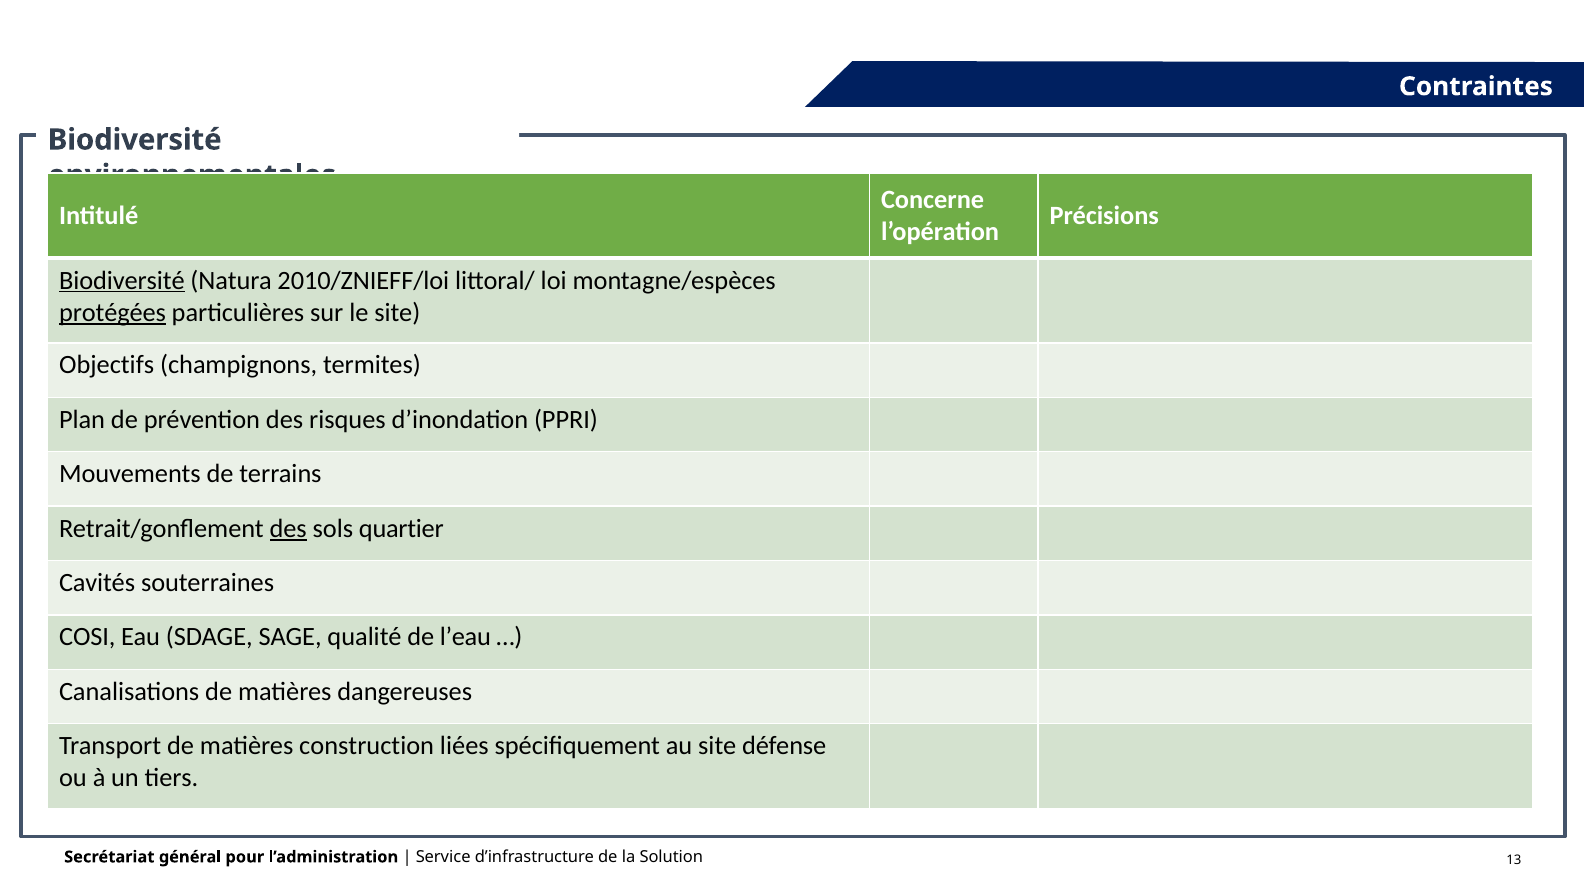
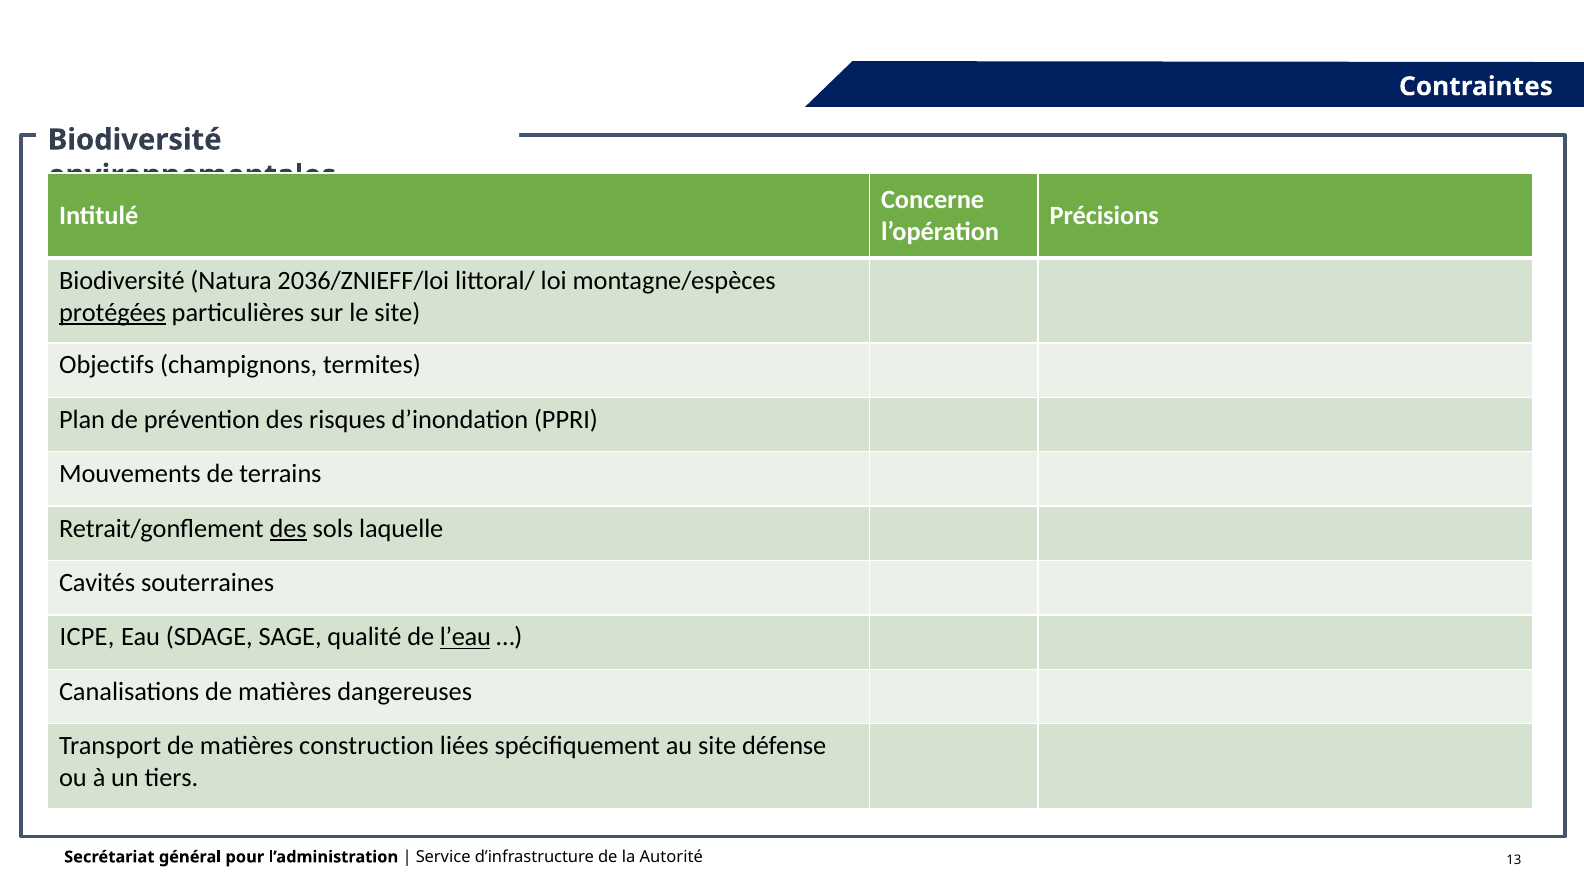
Biodiversité at (122, 280) underline: present -> none
2010/ZNIEFF/loi: 2010/ZNIEFF/loi -> 2036/ZNIEFF/loi
quartier: quartier -> laquelle
COSI: COSI -> ICPE
l’eau underline: none -> present
Solution: Solution -> Autorité
